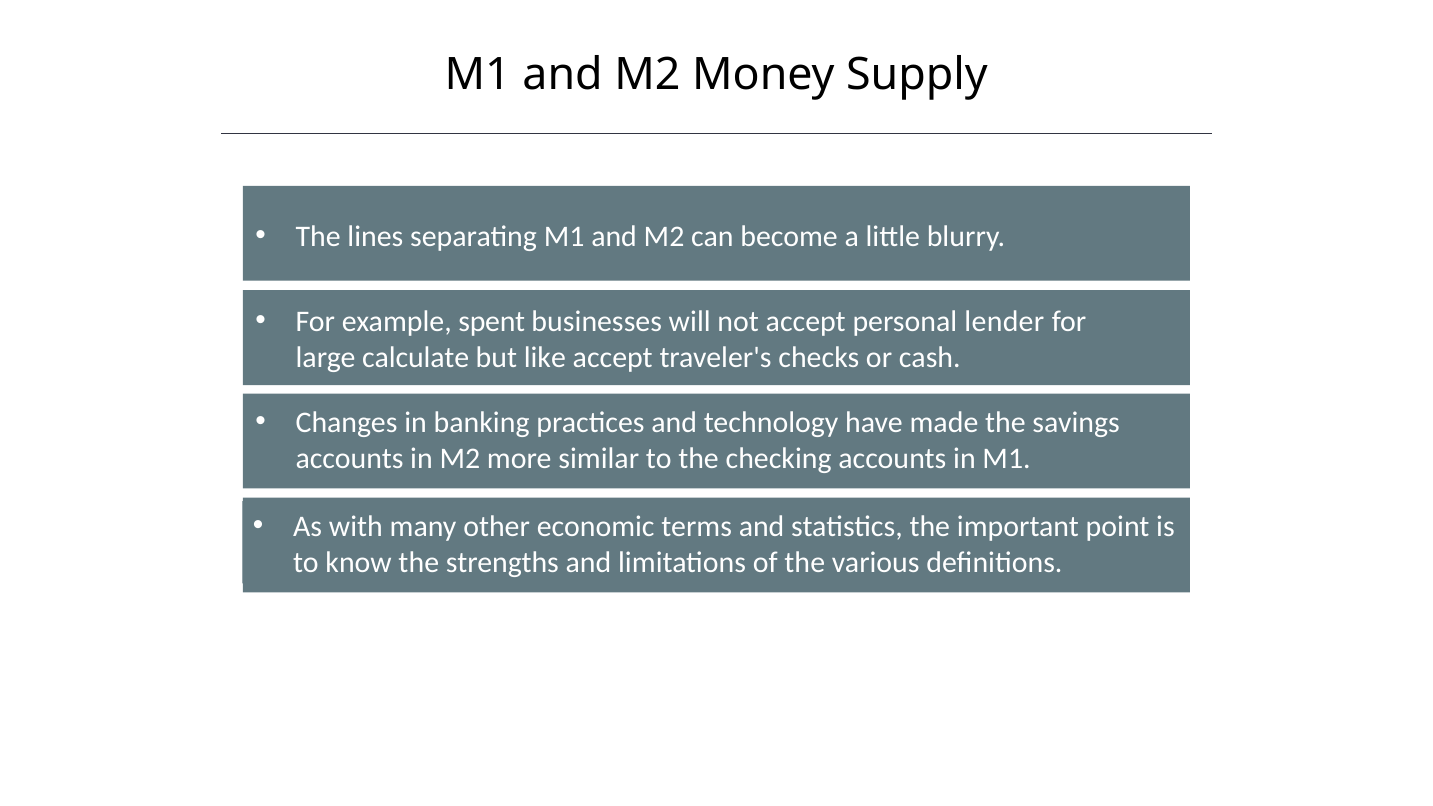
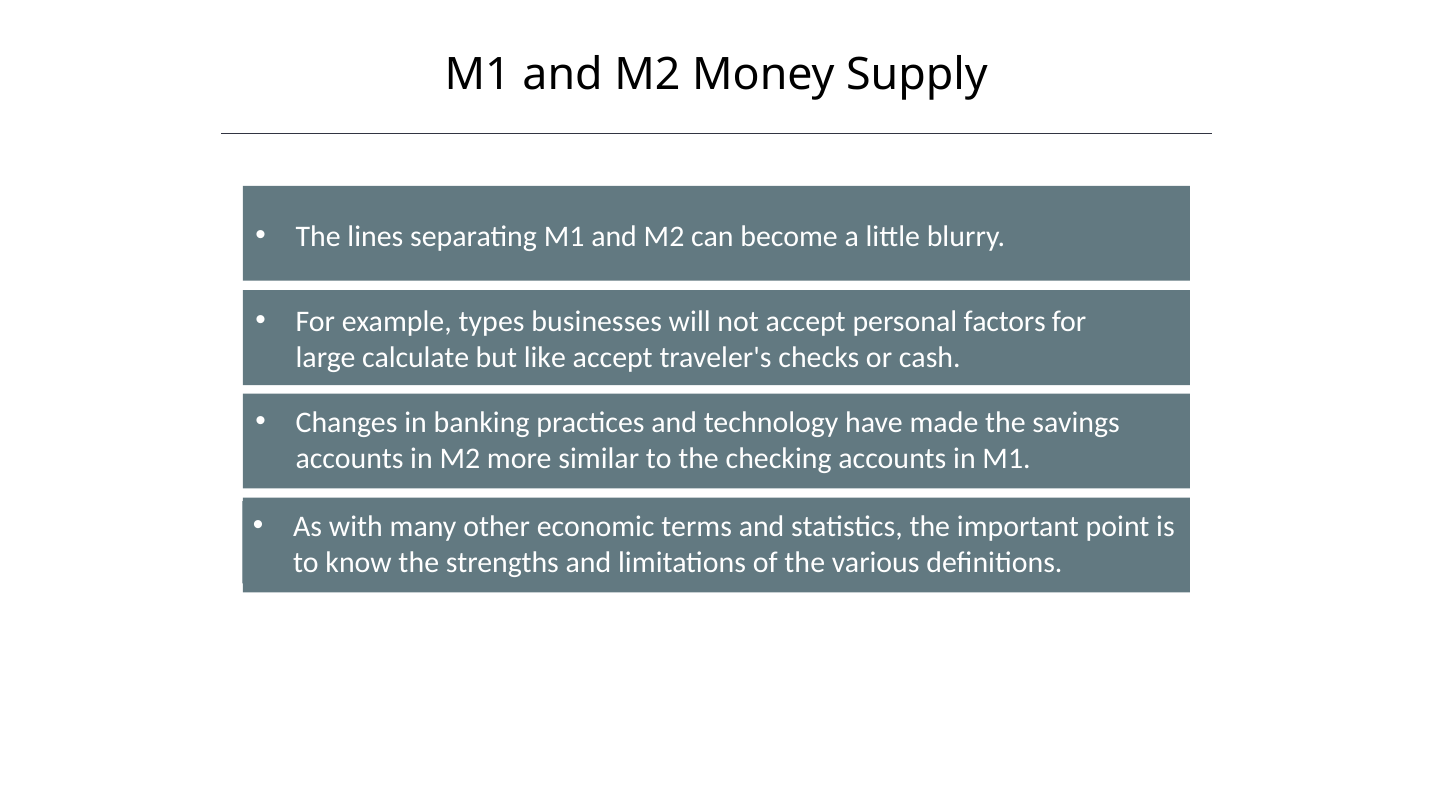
spent: spent -> types
lender: lender -> factors
